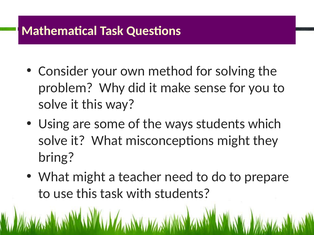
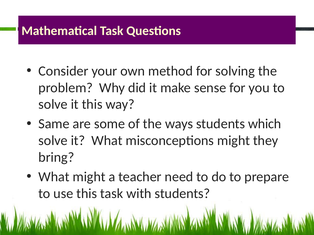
Using: Using -> Same
